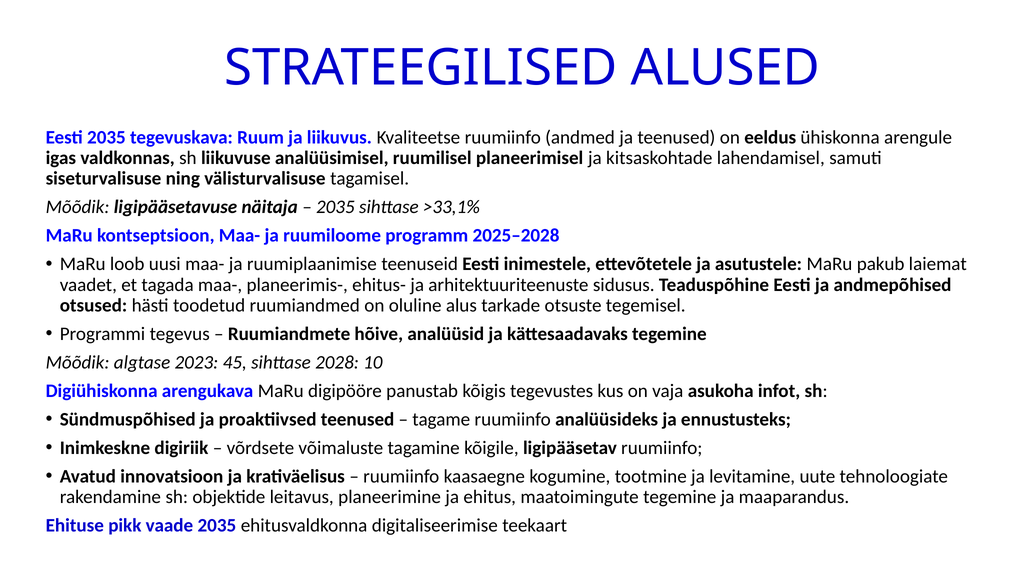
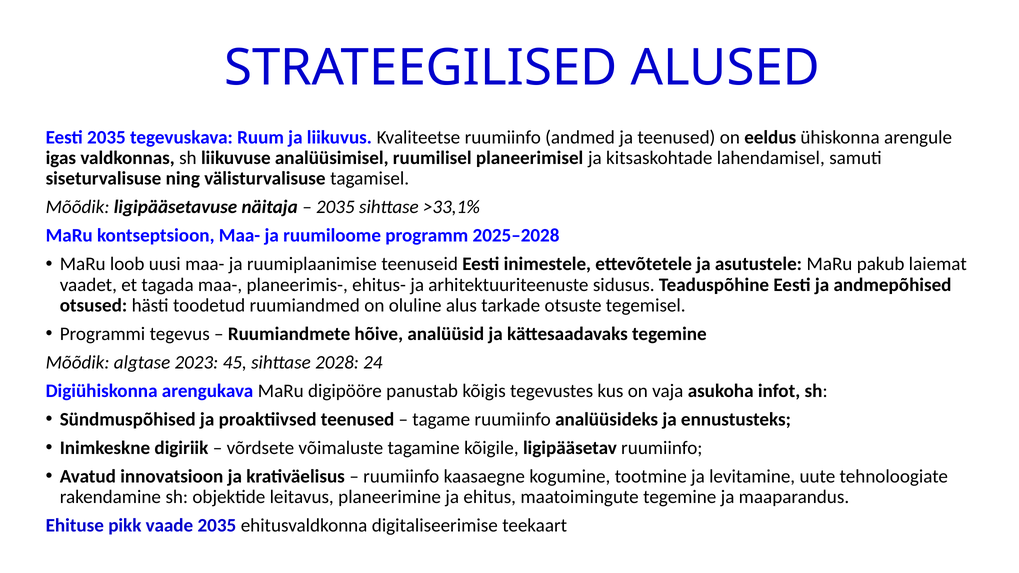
10: 10 -> 24
